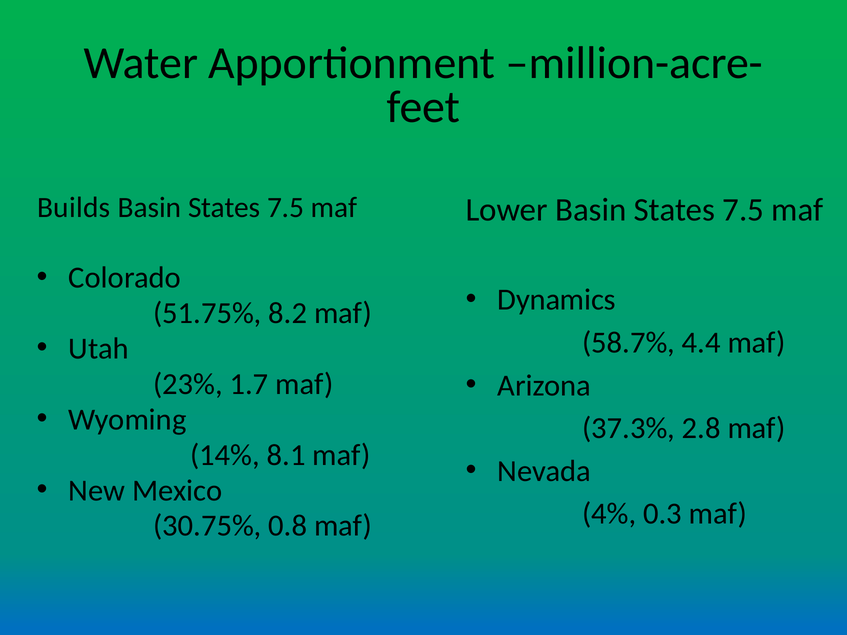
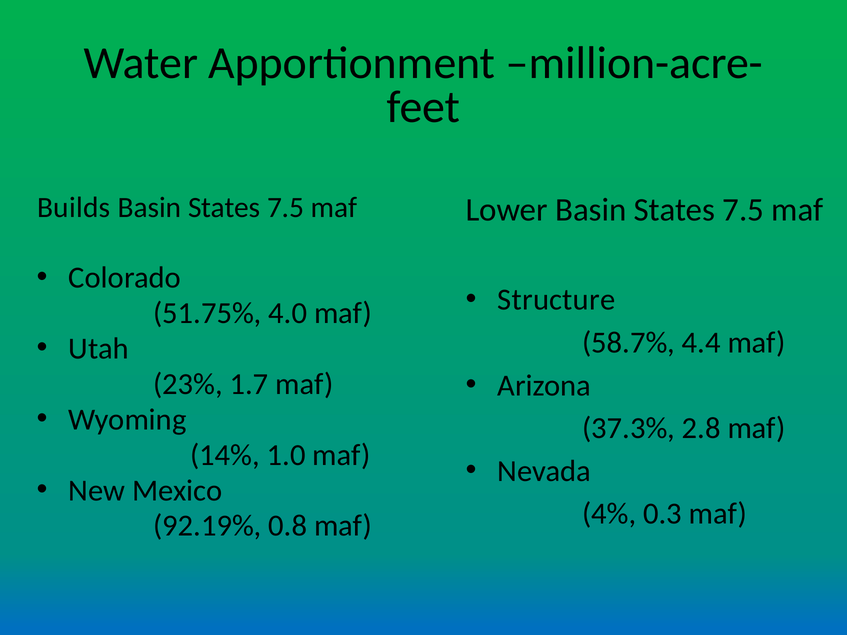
Dynamics: Dynamics -> Structure
8.2: 8.2 -> 4.0
8.1: 8.1 -> 1.0
30.75%: 30.75% -> 92.19%
